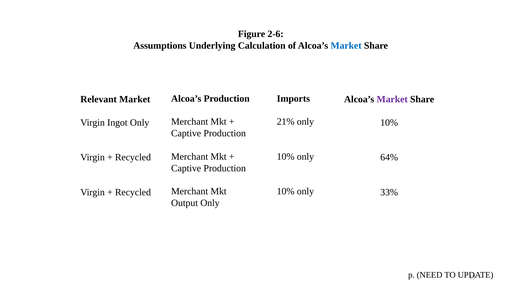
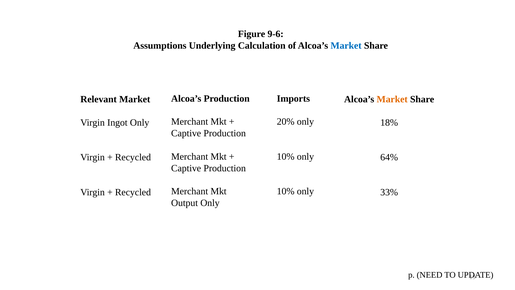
2-6: 2-6 -> 9-6
Market at (392, 99) colour: purple -> orange
21%: 21% -> 20%
10% at (389, 122): 10% -> 18%
